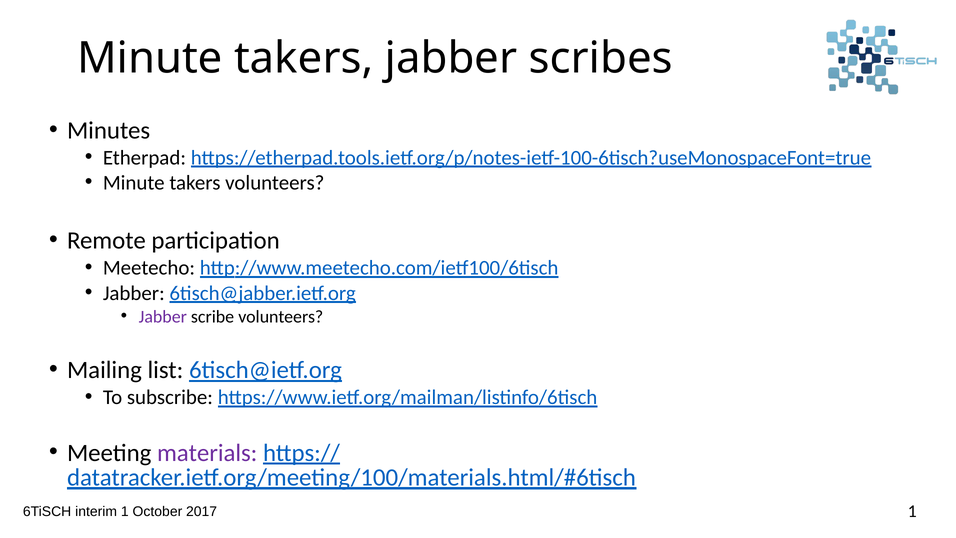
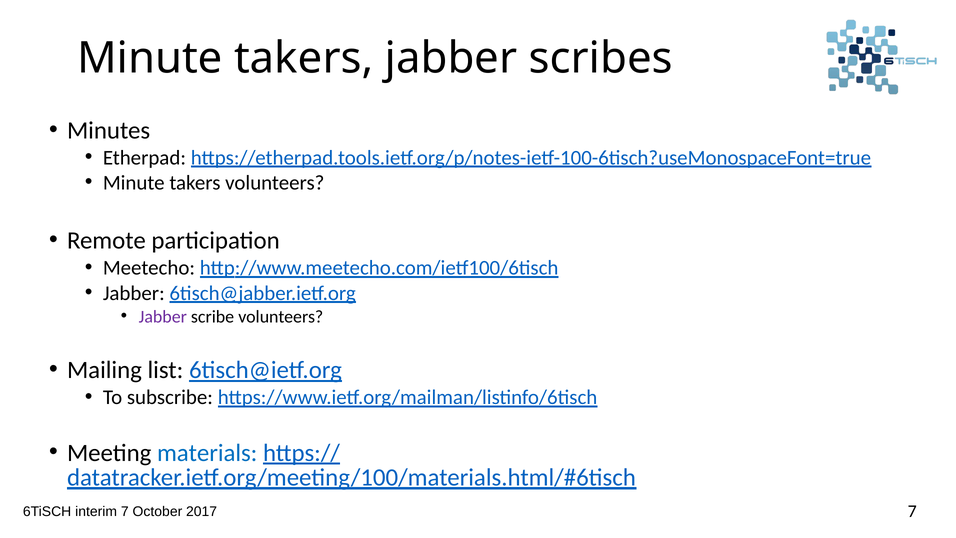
materials colour: purple -> blue
1 at (125, 511): 1 -> 7
1 at (912, 511): 1 -> 7
